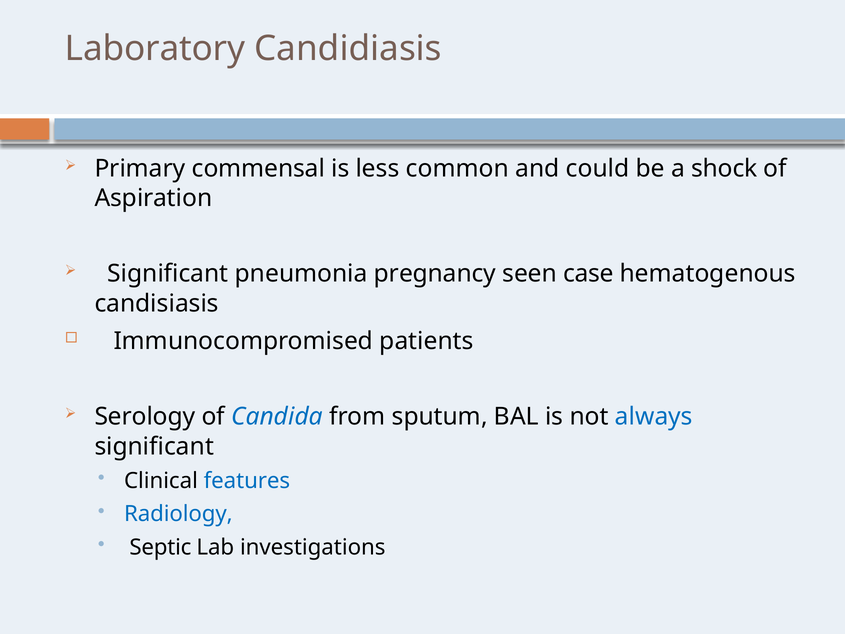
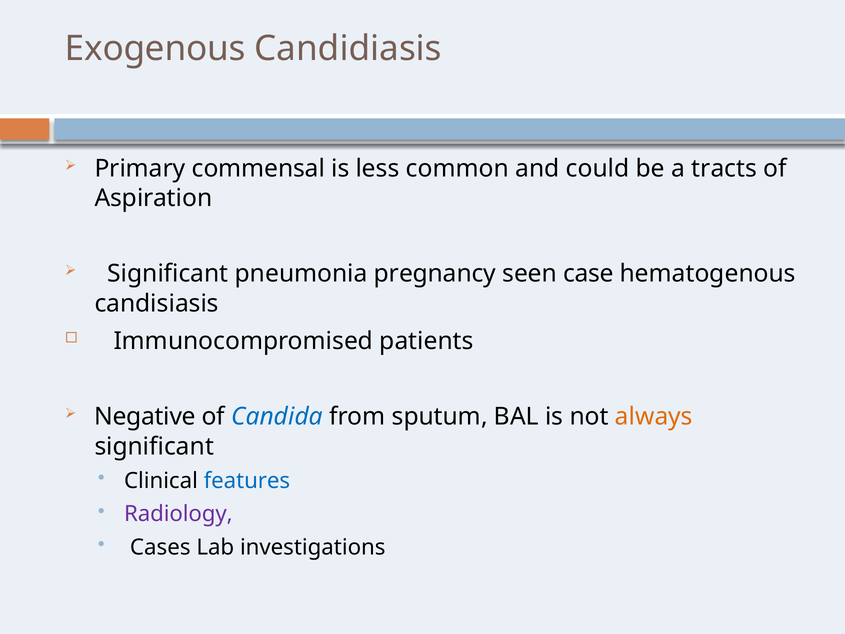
Laboratory: Laboratory -> Exogenous
shock: shock -> tracts
Serology: Serology -> Negative
always colour: blue -> orange
Radiology colour: blue -> purple
Septic: Septic -> Cases
